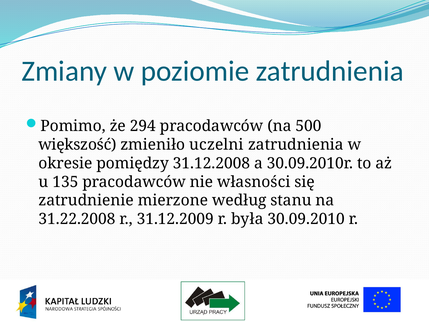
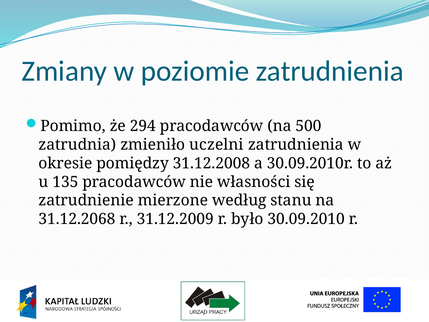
większość: większość -> zatrudnia
31.22.2008: 31.22.2008 -> 31.12.2068
była: była -> było
